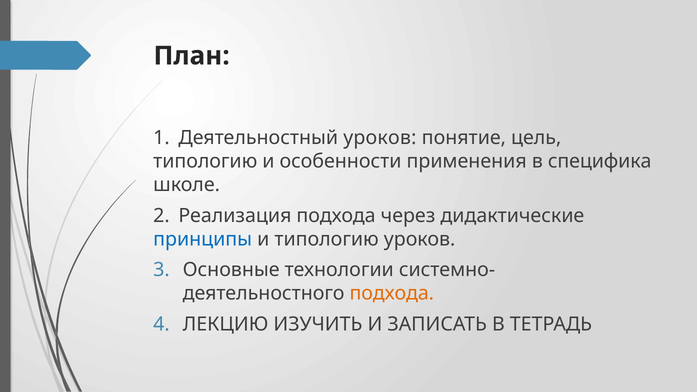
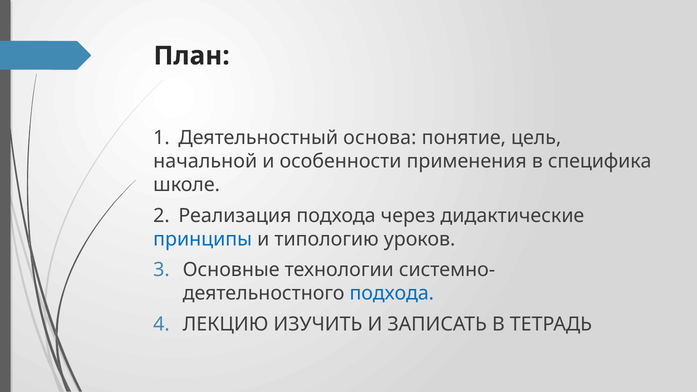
Деятельностный уроков: уроков -> основа
типологию at (205, 161): типологию -> начальной
подхода at (392, 294) colour: orange -> blue
